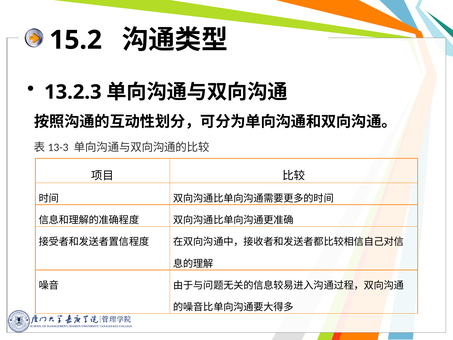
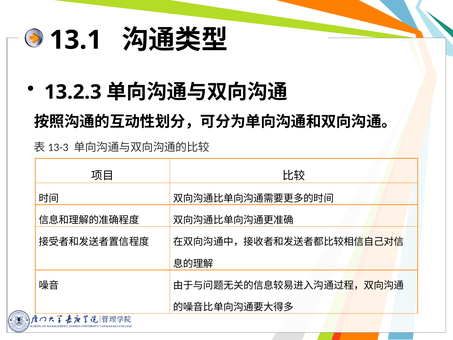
15.2: 15.2 -> 13.1
